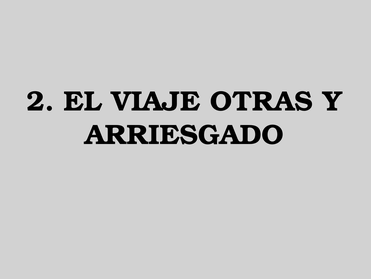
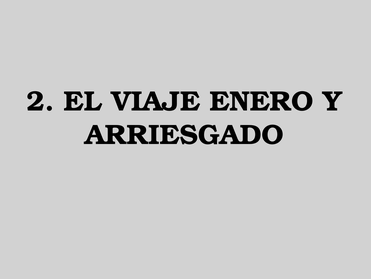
OTRAS: OTRAS -> ENERO
